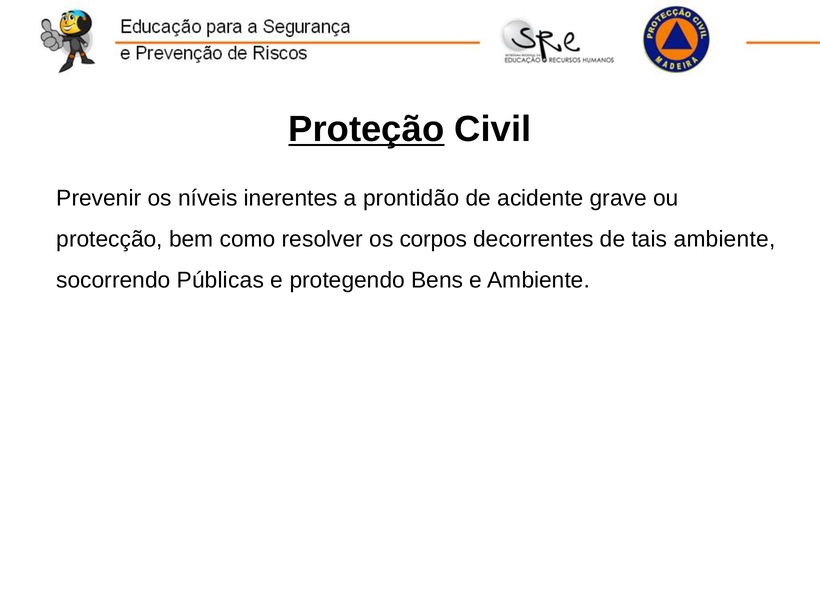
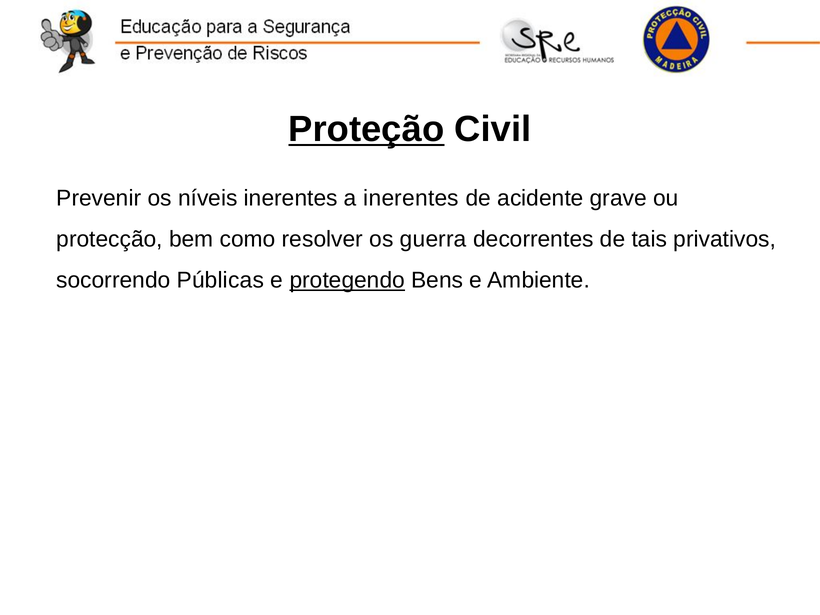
a prontidão: prontidão -> inerentes
corpos: corpos -> guerra
tais ambiente: ambiente -> privativos
protegendo underline: none -> present
